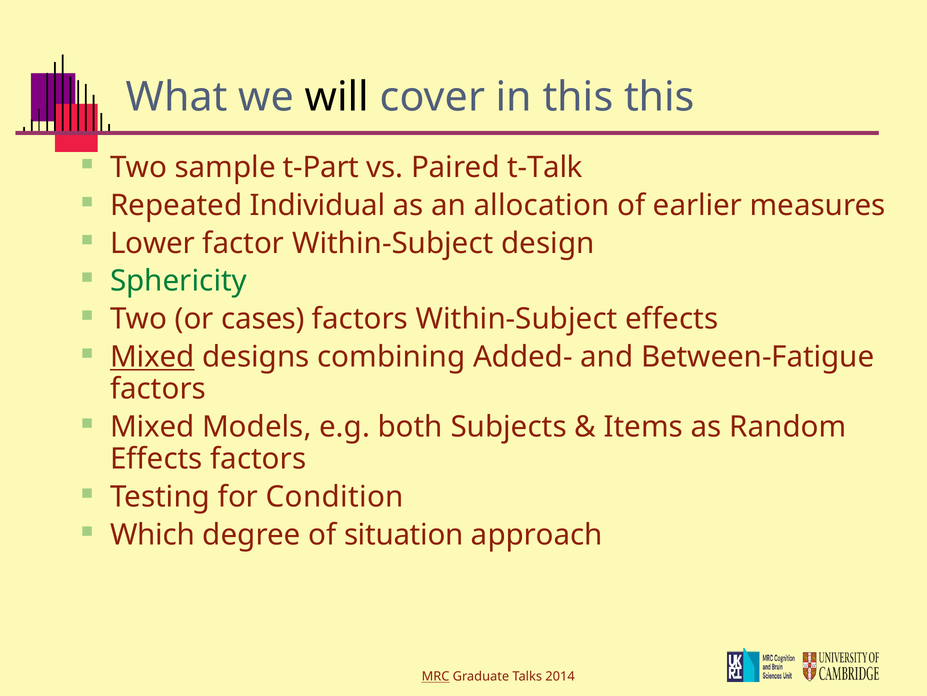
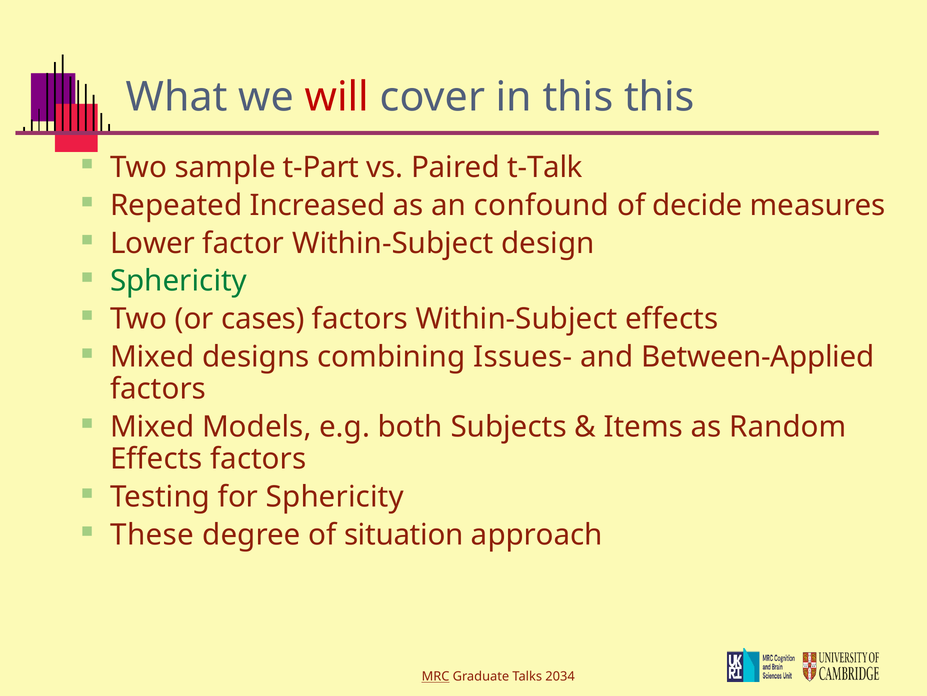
will colour: black -> red
Individual: Individual -> Increased
allocation: allocation -> confound
earlier: earlier -> decide
Mixed at (152, 357) underline: present -> none
Added-: Added- -> Issues-
Between-Fatigue: Between-Fatigue -> Between-Applied
for Condition: Condition -> Sphericity
Which: Which -> These
2014: 2014 -> 2034
